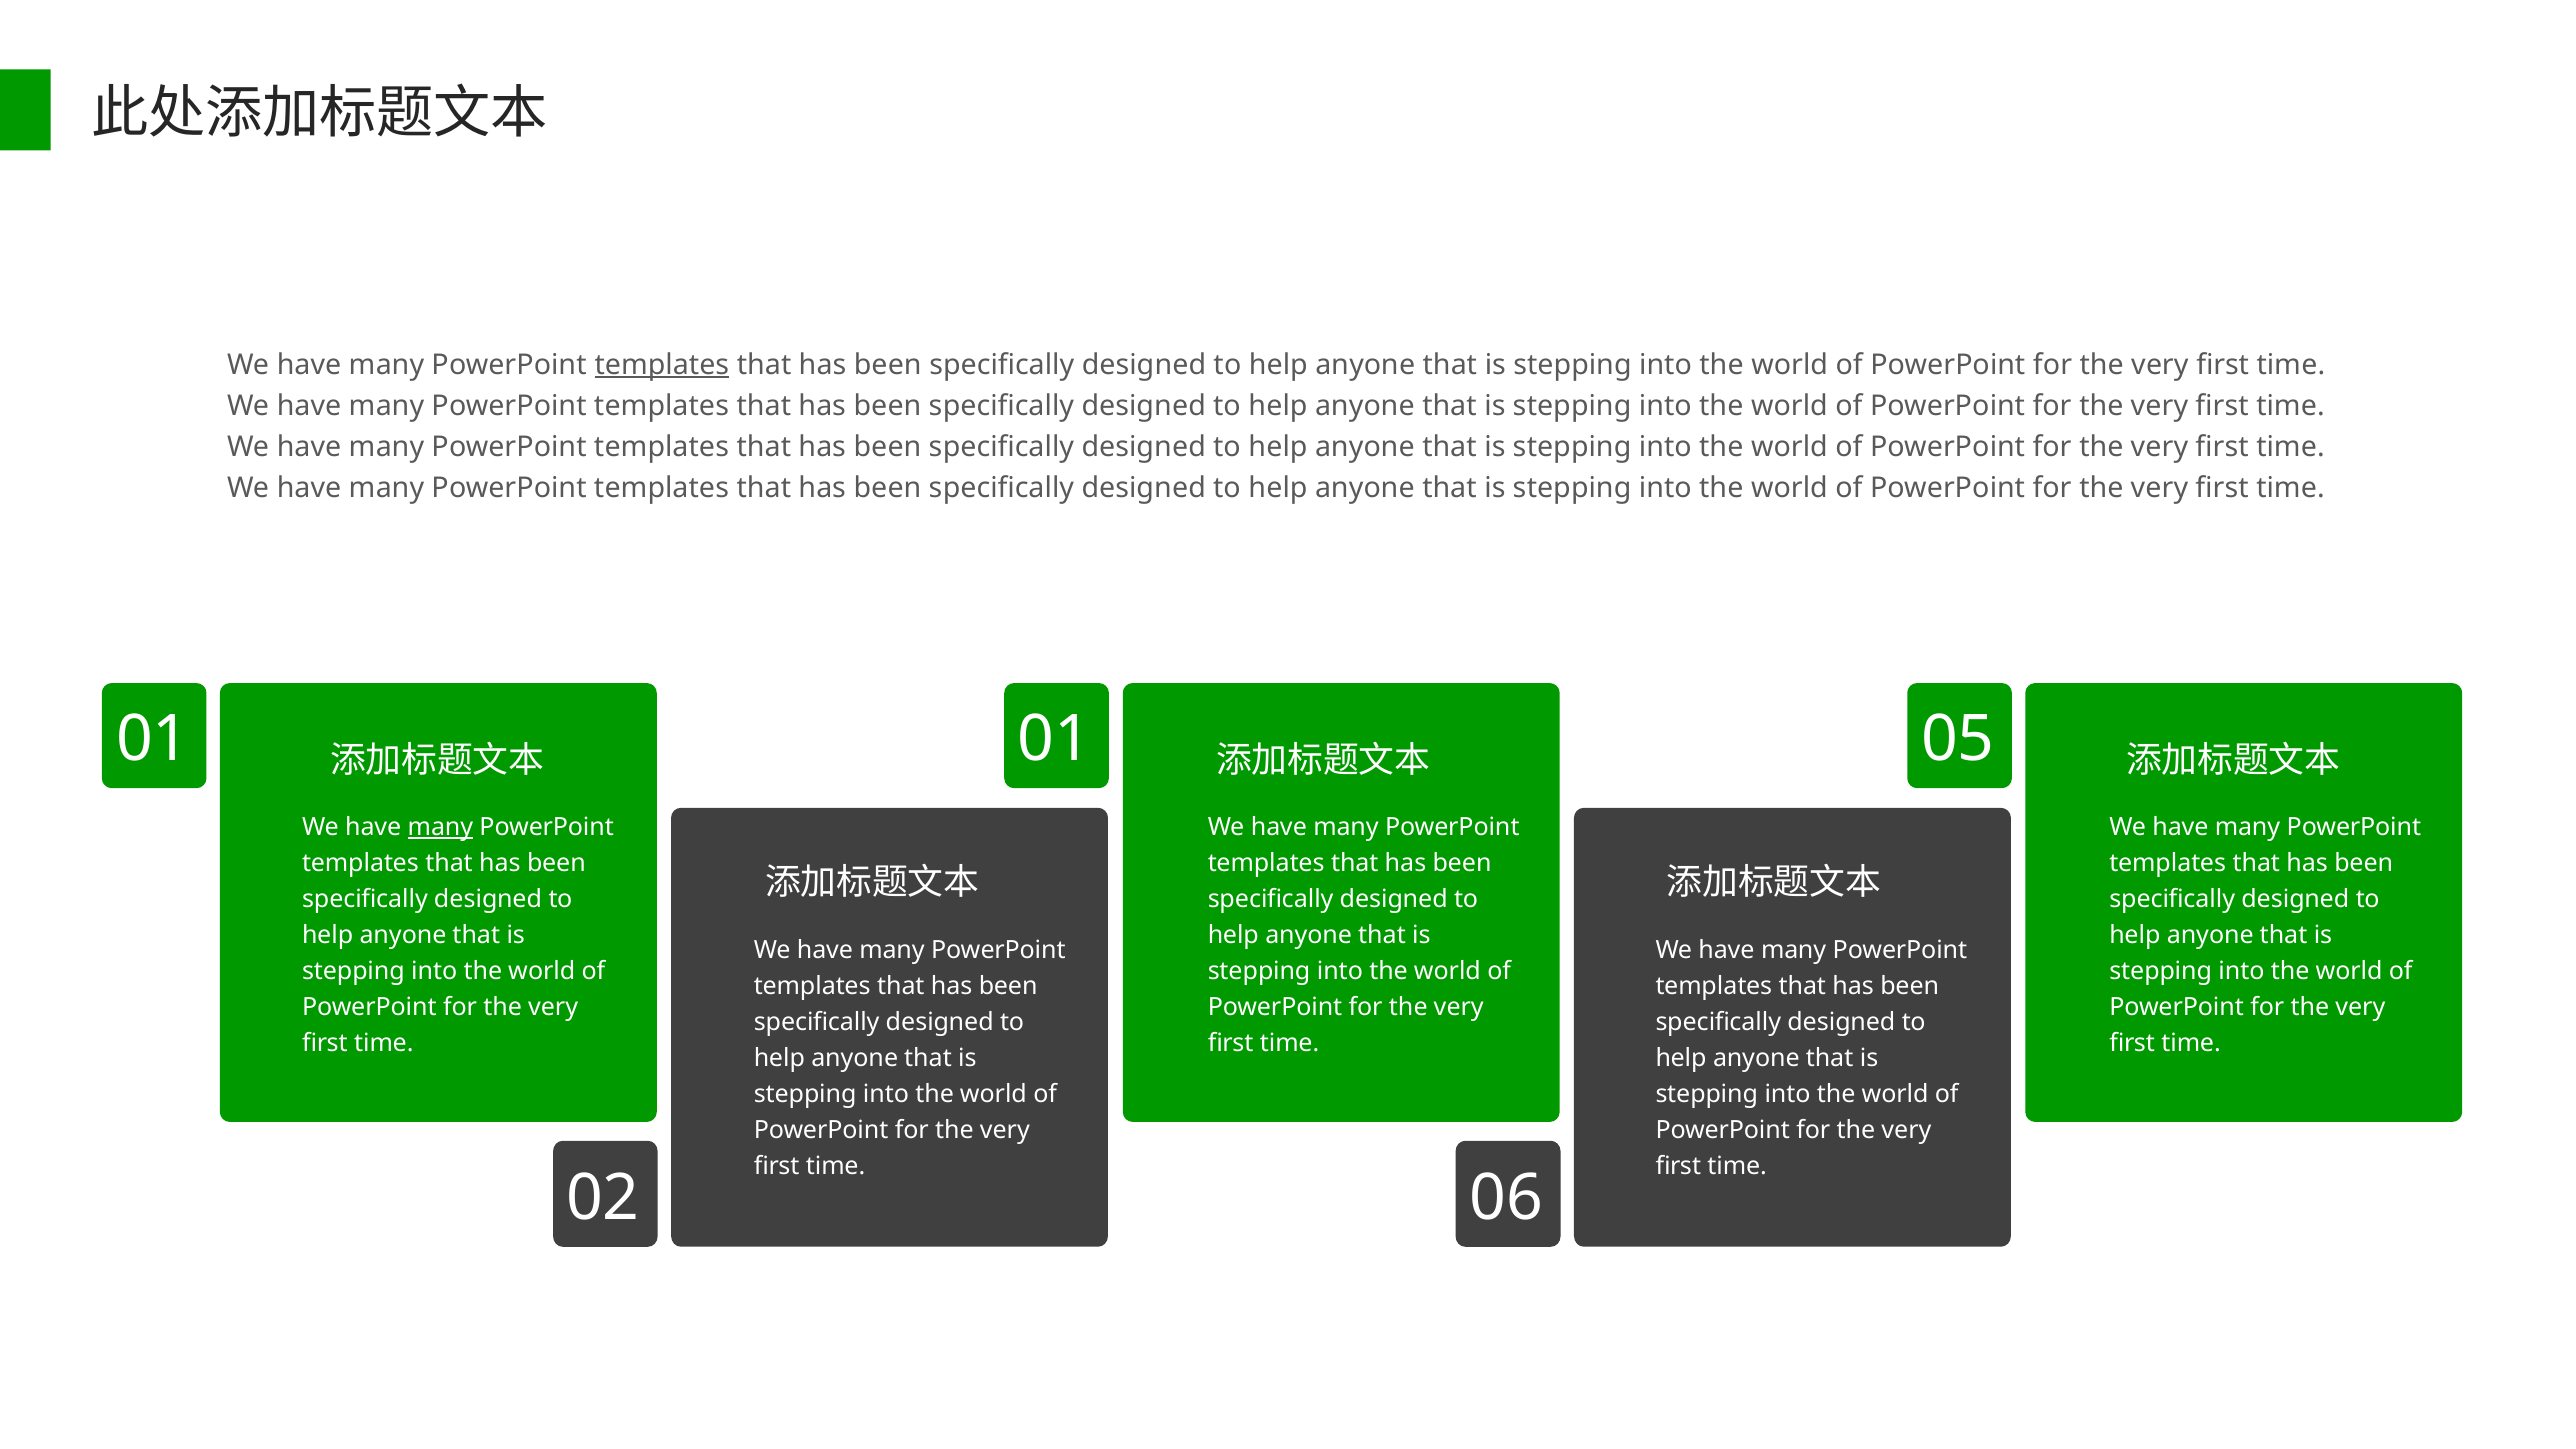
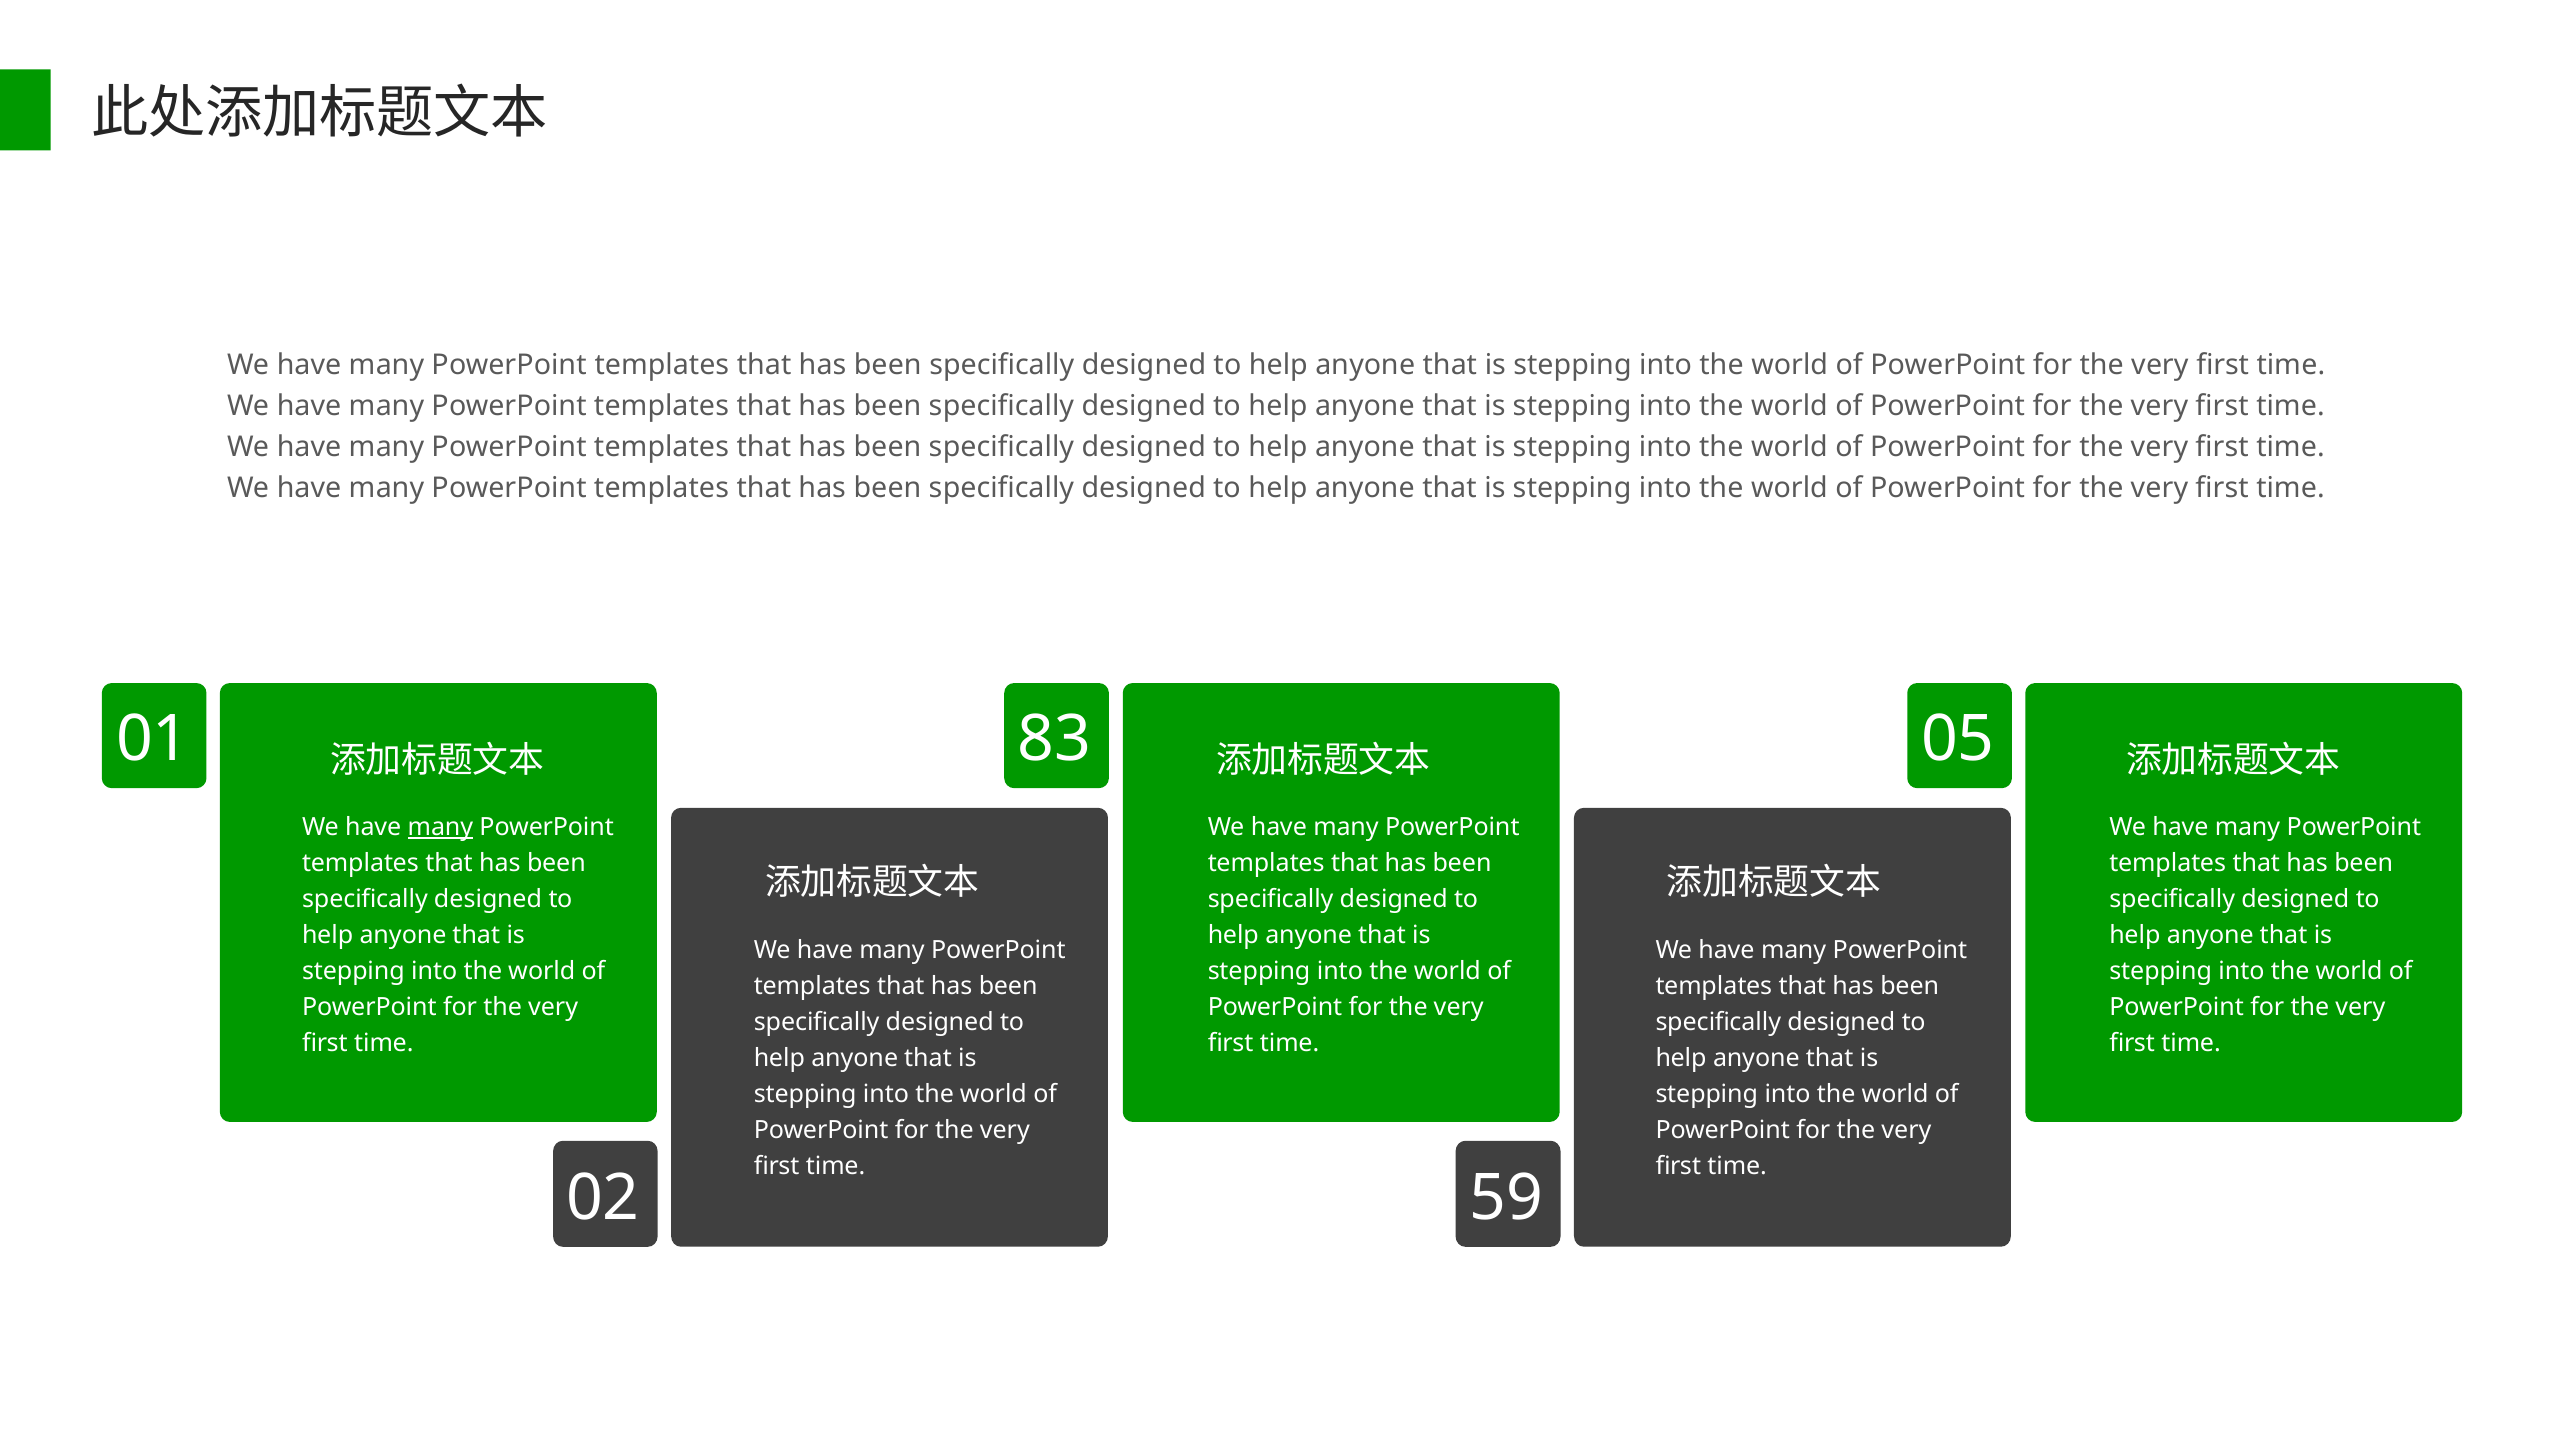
templates at (662, 365) underline: present -> none
01 01: 01 -> 83
06: 06 -> 59
